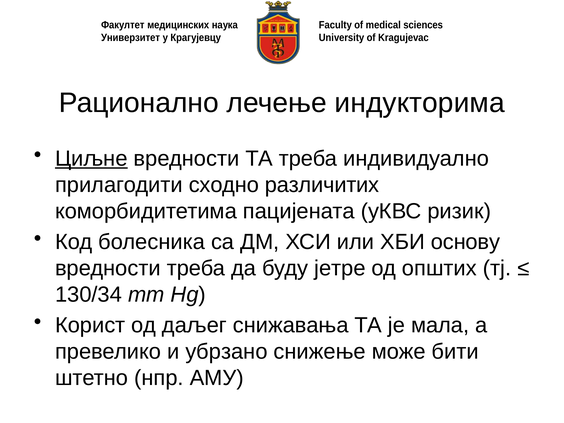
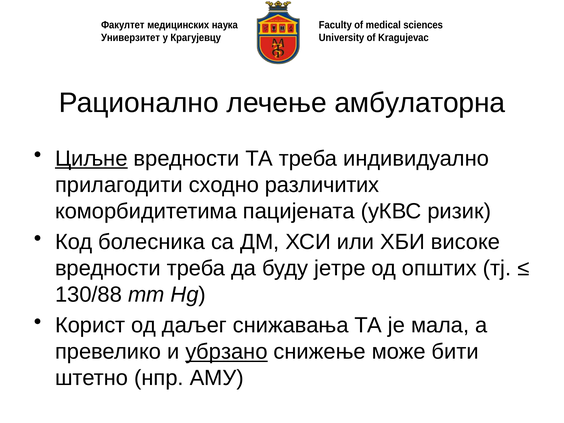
индукторима: индукторима -> амбулаторна
основу: основу -> високе
130/34: 130/34 -> 130/88
убрзано underline: none -> present
